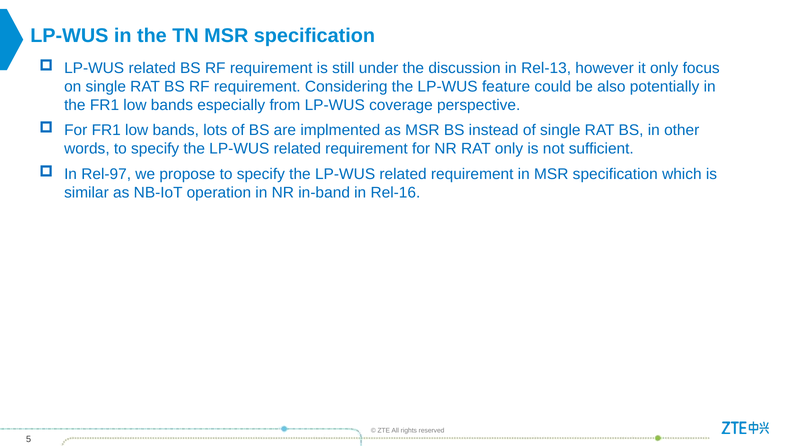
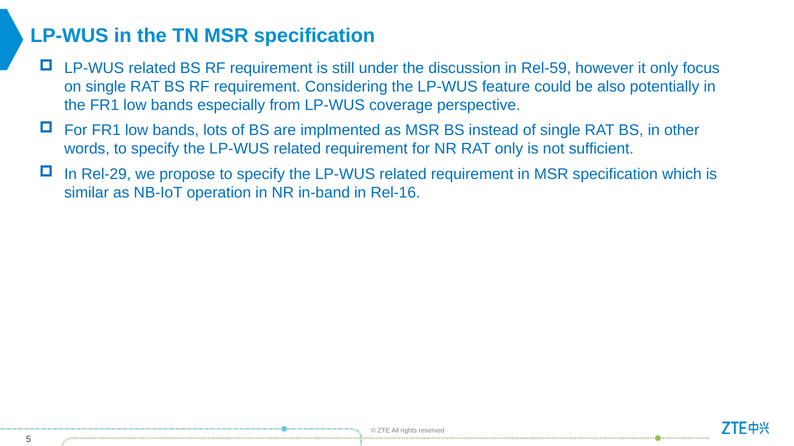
Rel-13: Rel-13 -> Rel-59
Rel-97: Rel-97 -> Rel-29
